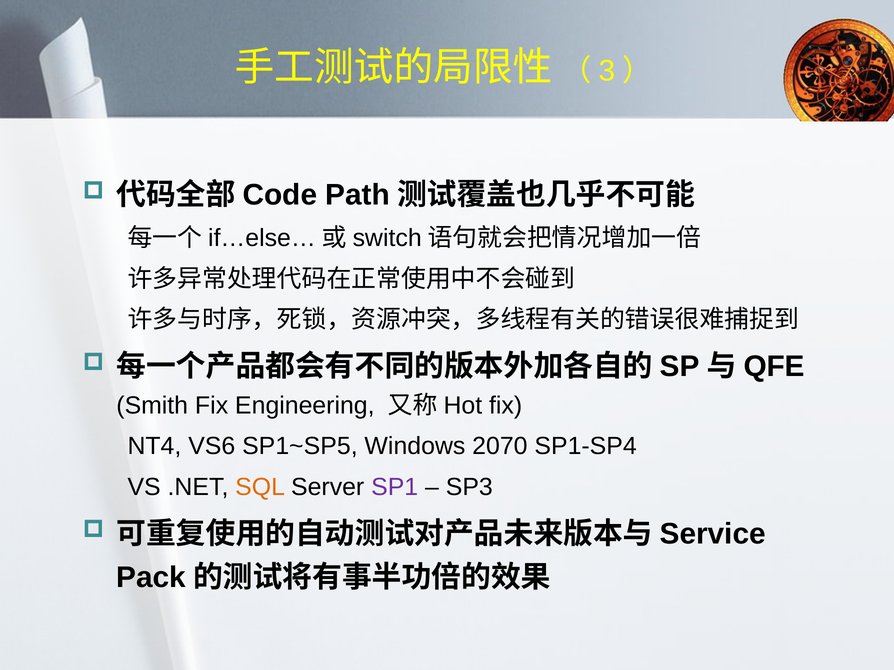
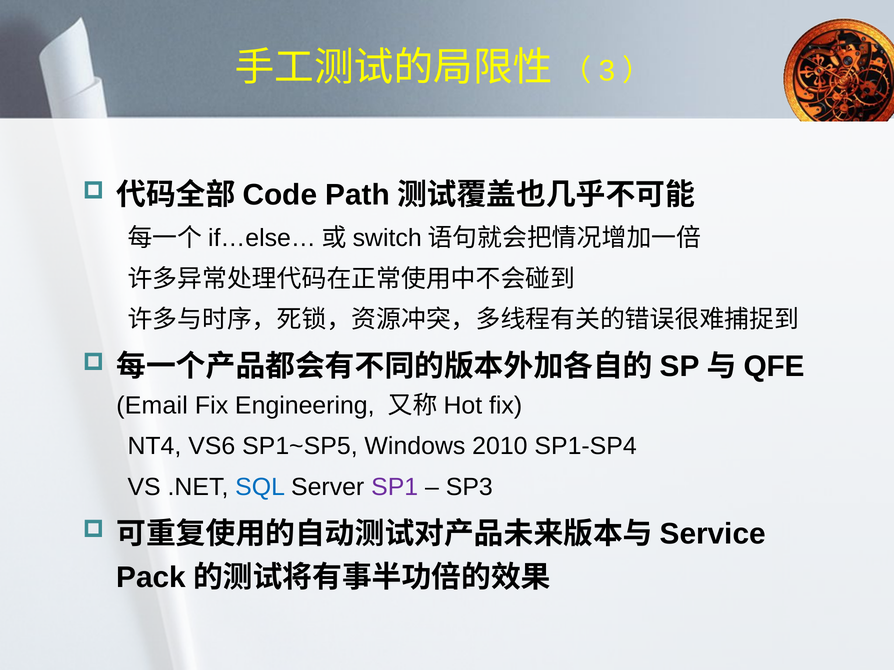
Smith: Smith -> Email
2070: 2070 -> 2010
SQL colour: orange -> blue
